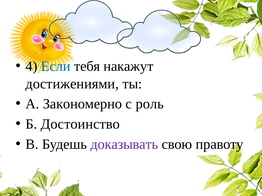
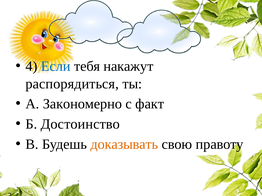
достижениями: достижениями -> распорядиться
роль: роль -> факт
доказывать colour: purple -> orange
